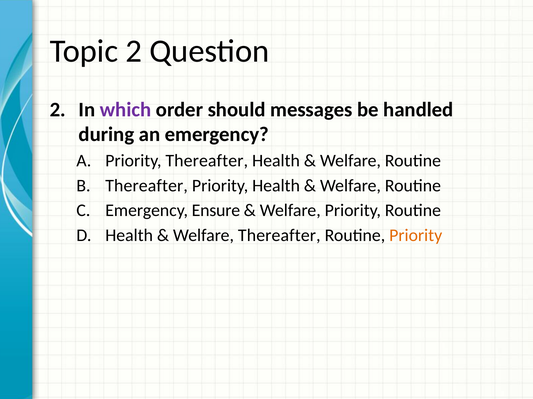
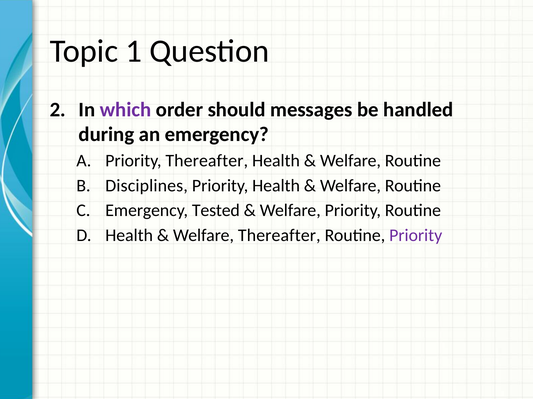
Topic 2: 2 -> 1
Thereafter at (147, 186): Thereafter -> Disciplines
Ensure: Ensure -> Tested
Priority at (416, 236) colour: orange -> purple
